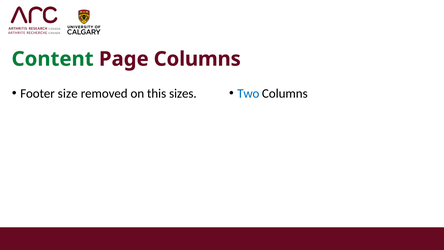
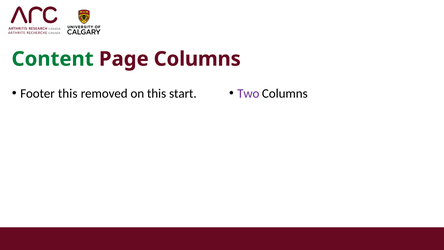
Footer size: size -> this
sizes: sizes -> start
Two colour: blue -> purple
